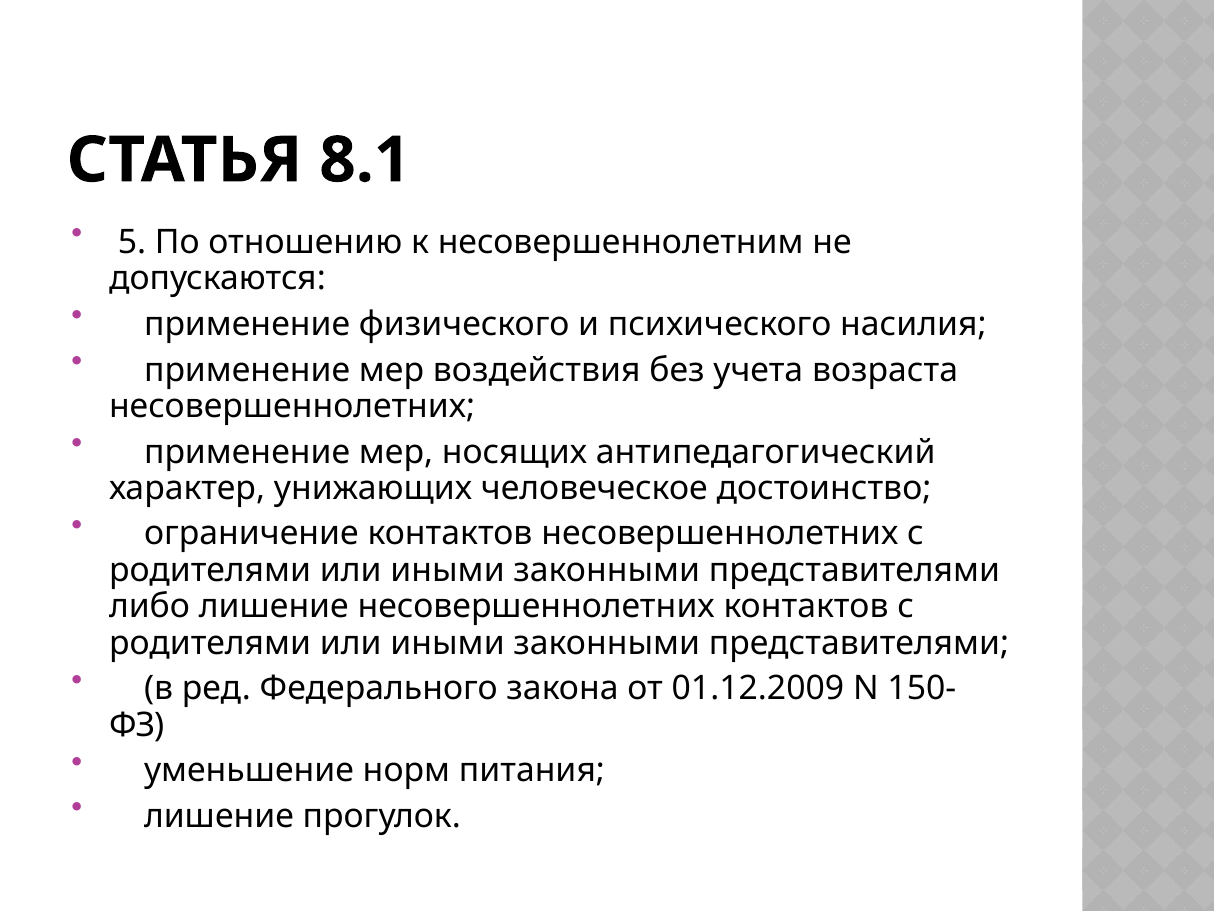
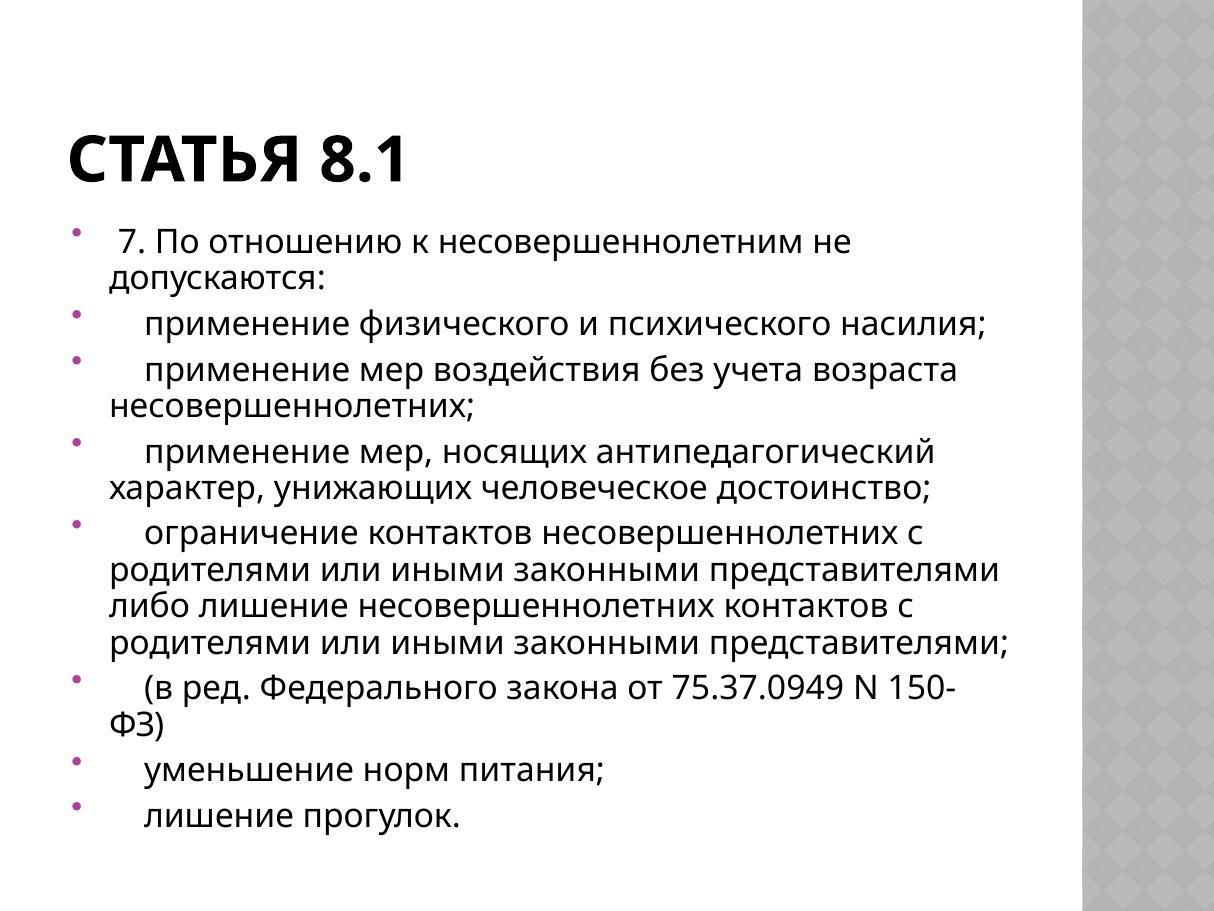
5: 5 -> 7
01.12.2009: 01.12.2009 -> 75.37.0949
